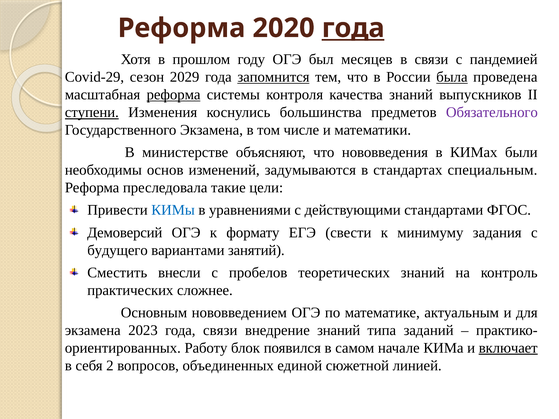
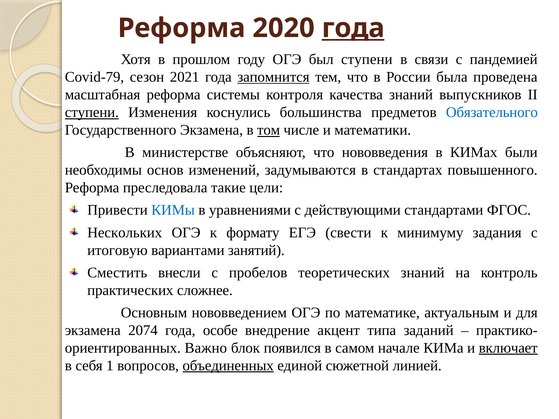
был месяцев: месяцев -> ступени
Covid-29: Covid-29 -> Covid-79
2029: 2029 -> 2021
была underline: present -> none
реформа at (174, 95) underline: present -> none
Обязательного colour: purple -> blue
том underline: none -> present
специальным: специальным -> повышенного
Демоверсий: Демоверсий -> Нескольких
будущего: будущего -> итоговую
2023: 2023 -> 2074
года связи: связи -> особе
внедрение знаний: знаний -> акцент
Работу: Работу -> Важно
2: 2 -> 1
объединенных underline: none -> present
